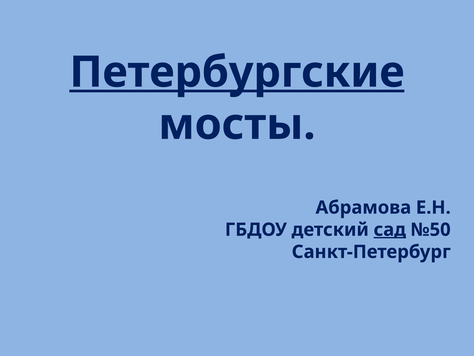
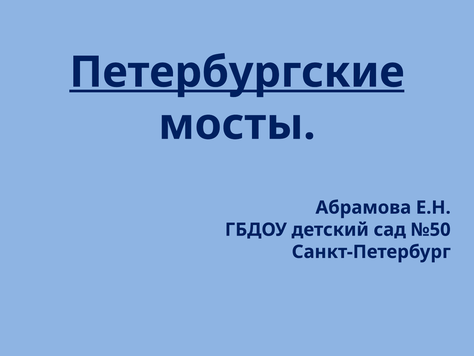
сад underline: present -> none
